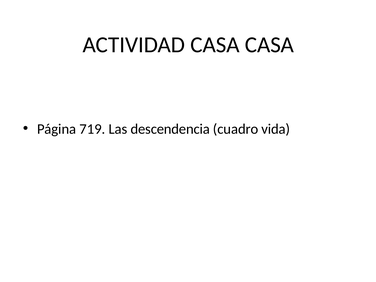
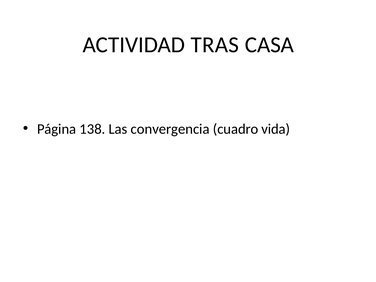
ACTIVIDAD CASA: CASA -> TRAS
719: 719 -> 138
descendencia: descendencia -> convergencia
